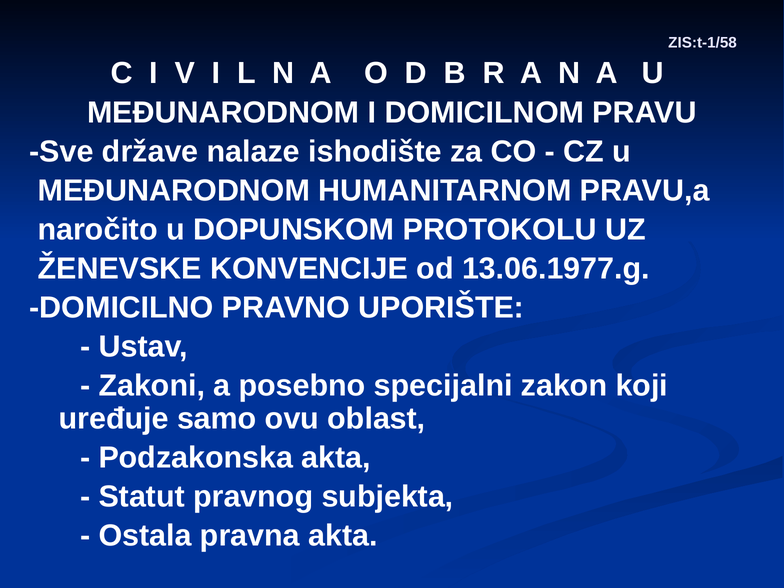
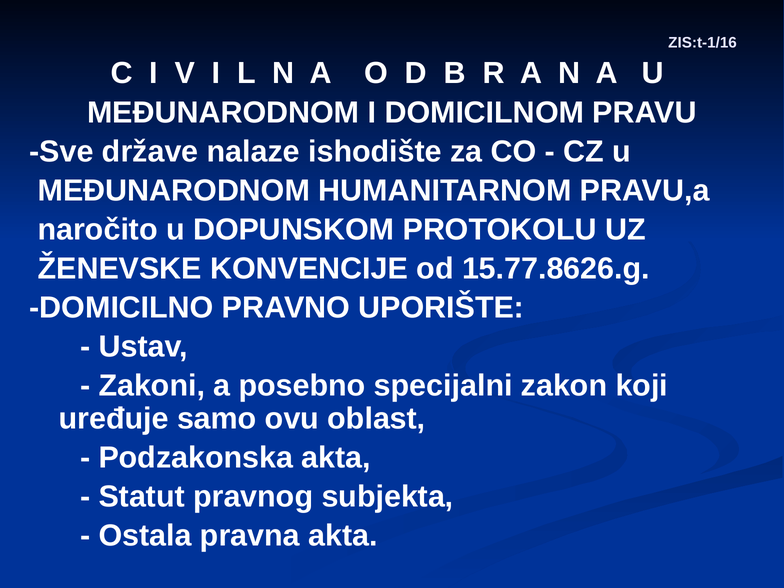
ZIS:t-1/58: ZIS:t-1/58 -> ZIS:t-1/16
13.06.1977.g: 13.06.1977.g -> 15.77.8626.g
